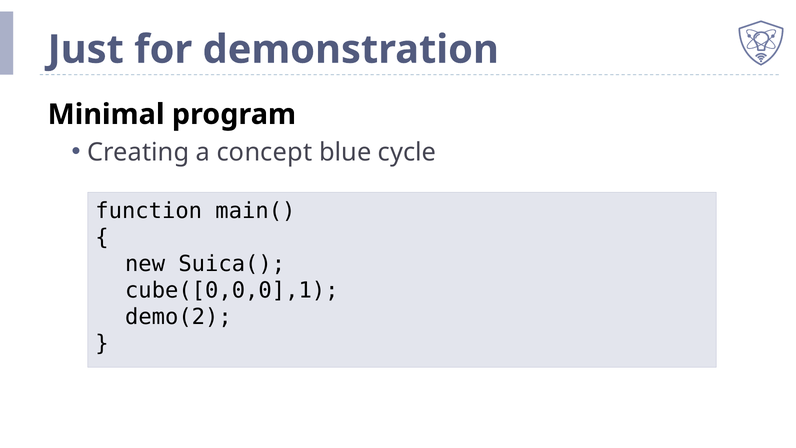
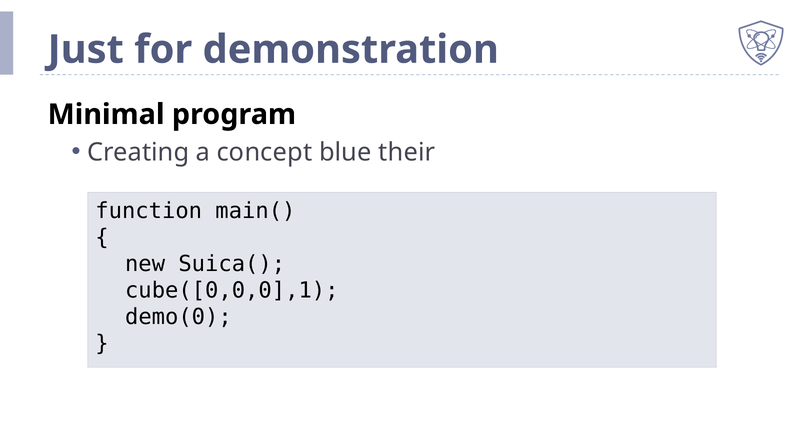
cycle: cycle -> their
demo(2: demo(2 -> demo(0
